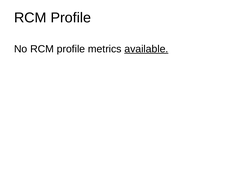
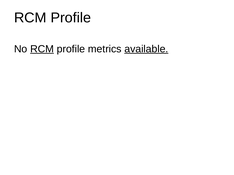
RCM at (42, 49) underline: none -> present
